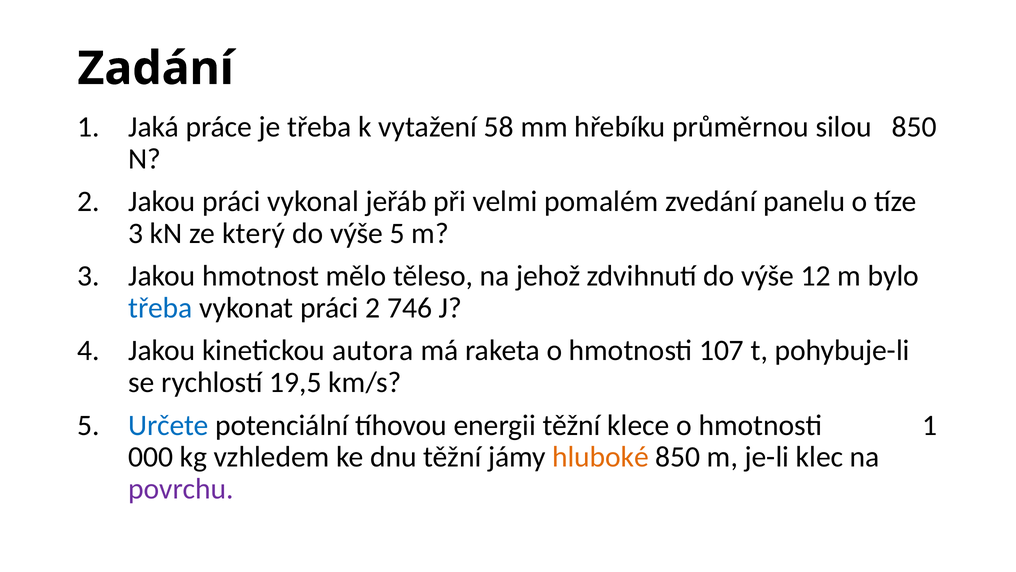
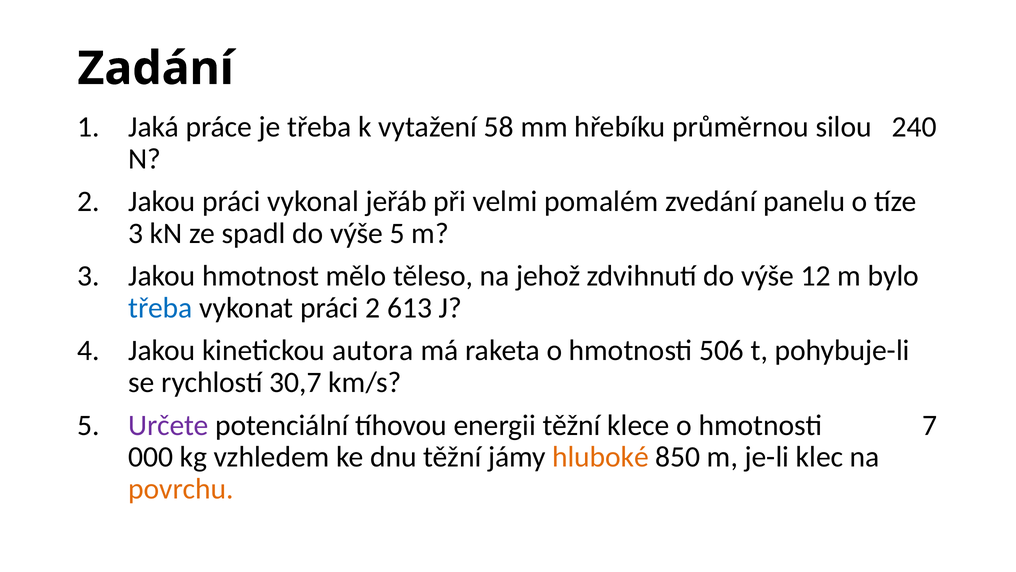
silou 850: 850 -> 240
který: který -> spadl
746: 746 -> 613
107: 107 -> 506
19,5: 19,5 -> 30,7
Určete colour: blue -> purple
hmotnosti 1: 1 -> 7
povrchu colour: purple -> orange
